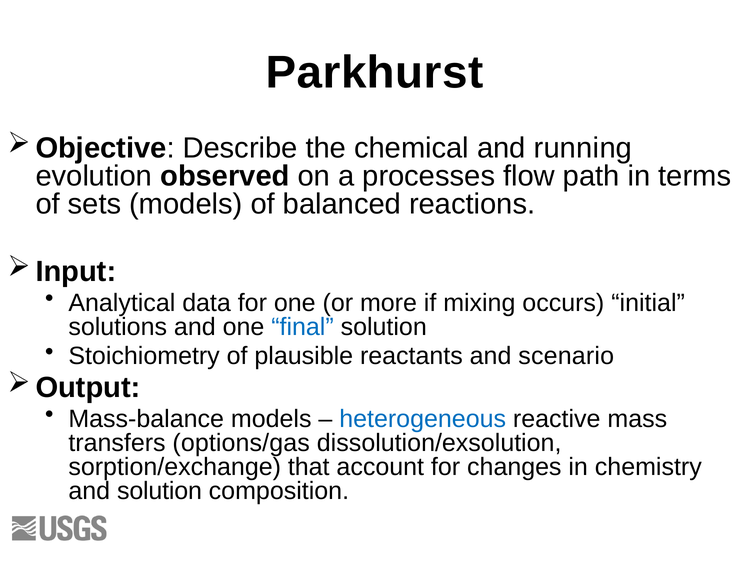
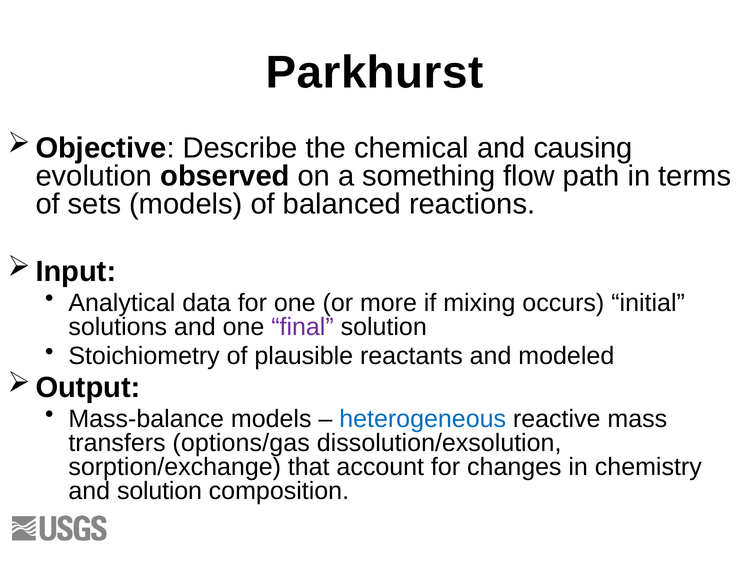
running: running -> causing
processes: processes -> something
final colour: blue -> purple
scenario: scenario -> modeled
